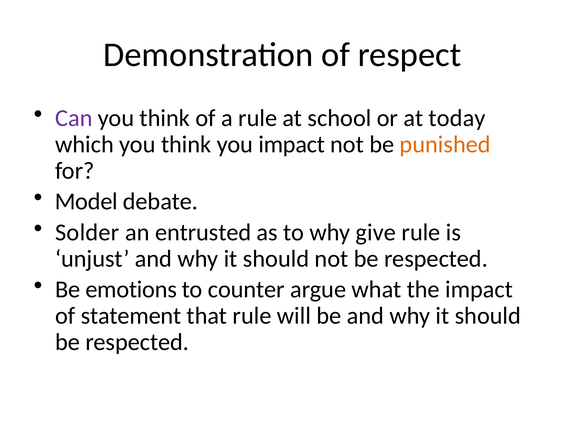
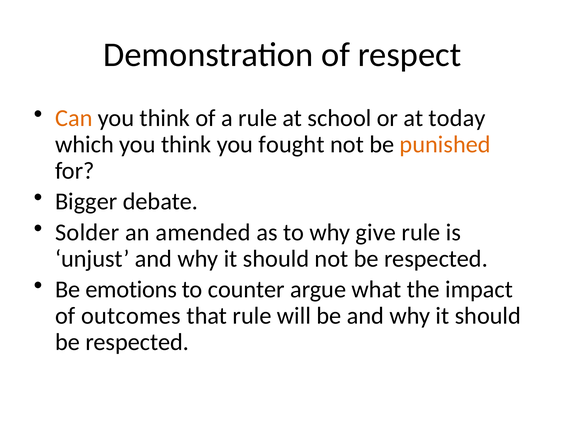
Can colour: purple -> orange
you impact: impact -> fought
Model: Model -> Bigger
entrusted: entrusted -> amended
statement: statement -> outcomes
